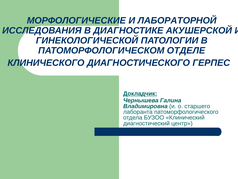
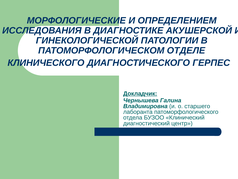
ЛАБОРАТОРНОЙ: ЛАБОРАТОРНОЙ -> ОПРЕДЕЛЕНИЕМ
